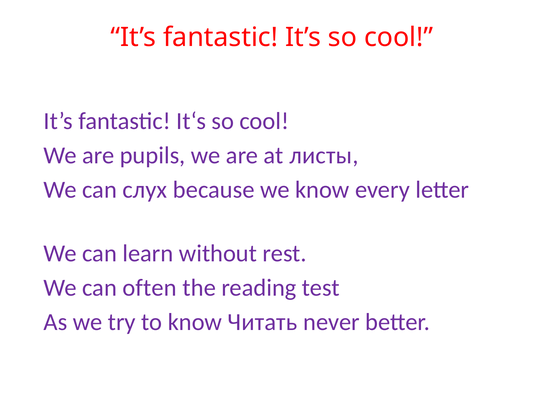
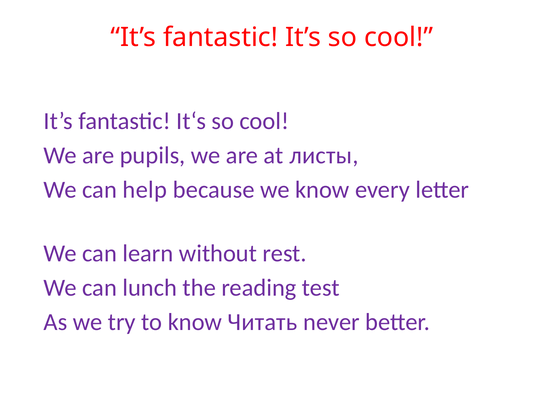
слух: слух -> help
often: often -> lunch
